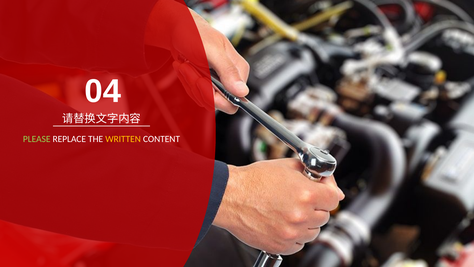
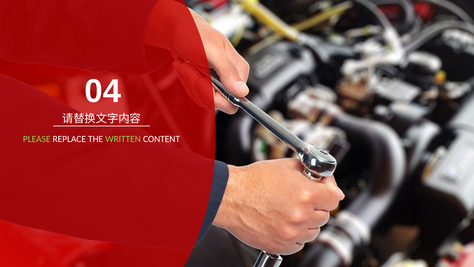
WRITTEN colour: yellow -> light green
